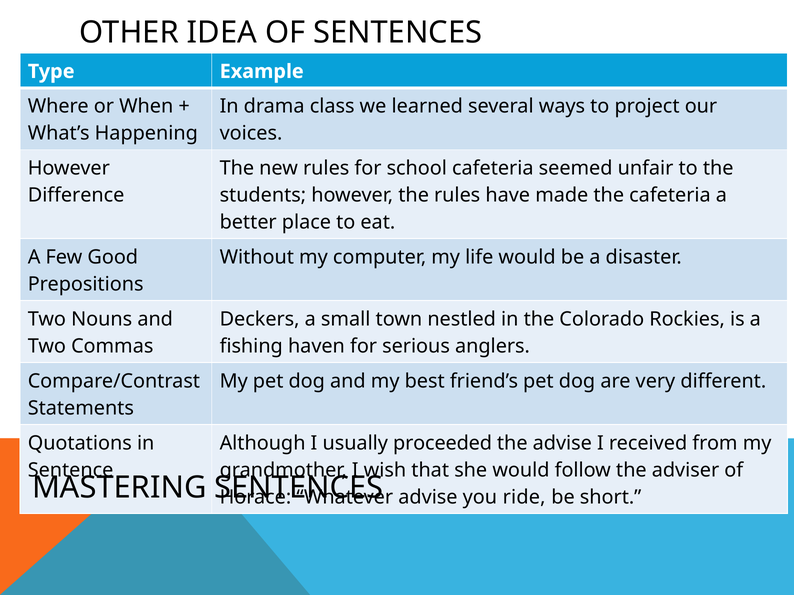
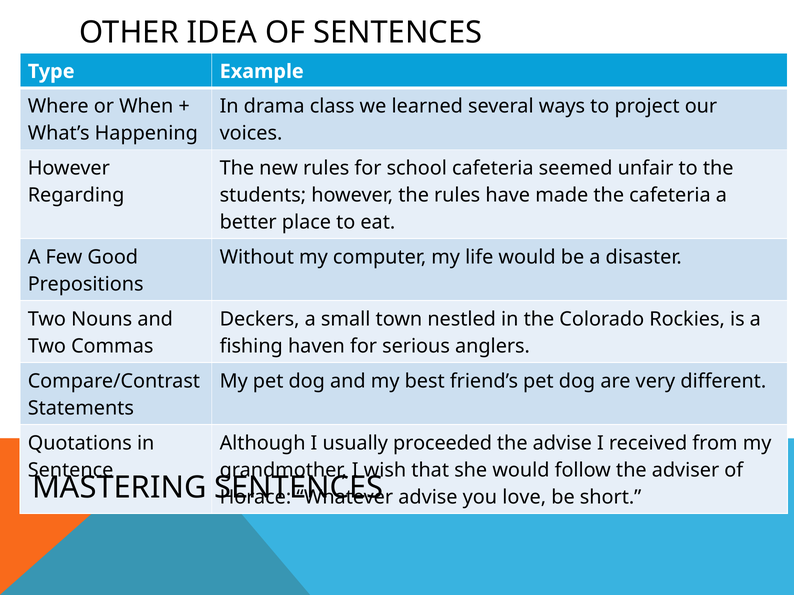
Difference: Difference -> Regarding
ride: ride -> love
